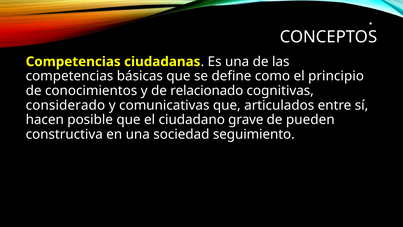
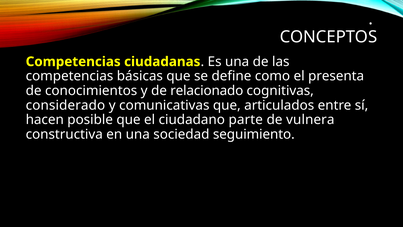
principio: principio -> presenta
grave: grave -> parte
pueden: pueden -> vulnera
